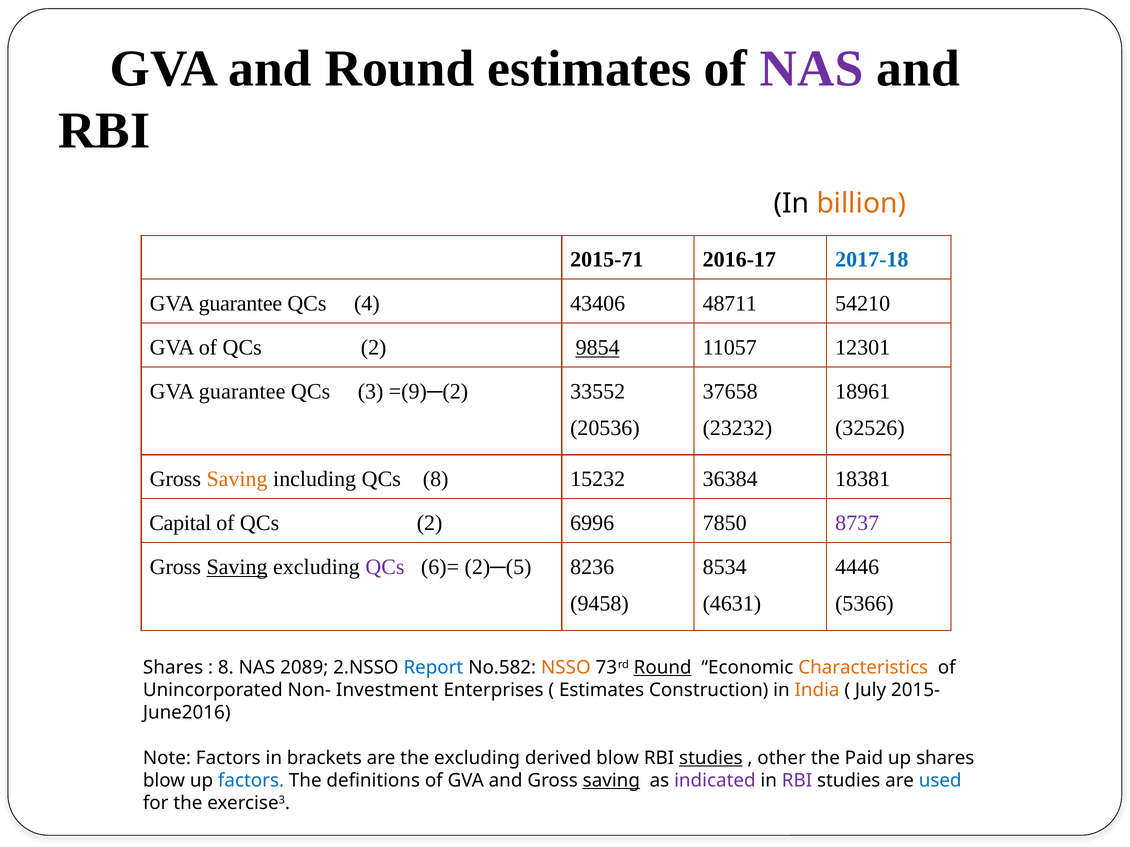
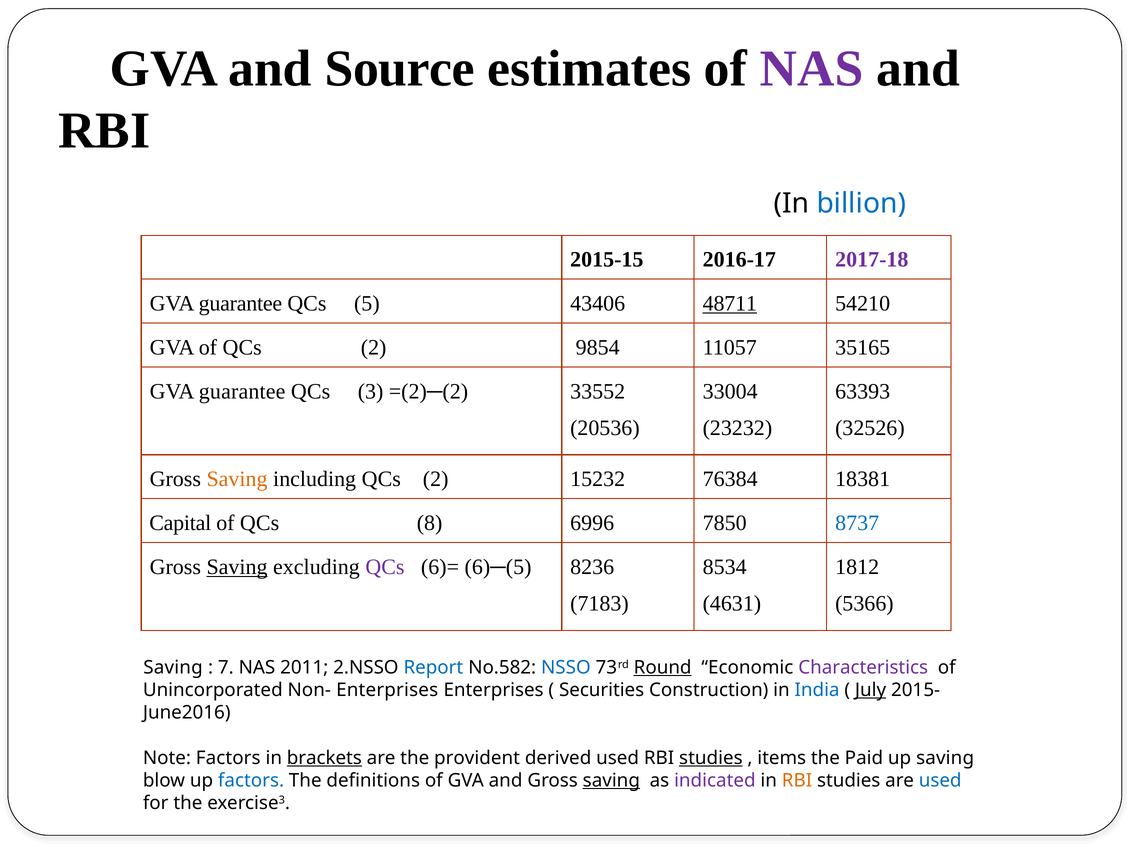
and Round: Round -> Source
billion colour: orange -> blue
2015-71: 2015-71 -> 2015-15
2017-18 colour: blue -> purple
4: 4 -> 5
48711 underline: none -> present
9854 underline: present -> none
12301: 12301 -> 35165
=(9)─(2: =(9)─(2 -> =(2)─(2
37658: 37658 -> 33004
18961: 18961 -> 63393
including QCs 8: 8 -> 2
36384: 36384 -> 76384
2 at (430, 523): 2 -> 8
8737 colour: purple -> blue
2)─(5: 2)─(5 -> 6)─(5
4446: 4446 -> 1812
9458: 9458 -> 7183
Shares at (173, 668): Shares -> Saving
8 at (226, 668): 8 -> 7
2089: 2089 -> 2011
NSSO colour: orange -> blue
Characteristics colour: orange -> purple
Non- Investment: Investment -> Enterprises
Estimates at (602, 690): Estimates -> Securities
India colour: orange -> blue
July underline: none -> present
brackets underline: none -> present
the excluding: excluding -> provident
derived blow: blow -> used
other: other -> items
up shares: shares -> saving
RBI at (797, 781) colour: purple -> orange
